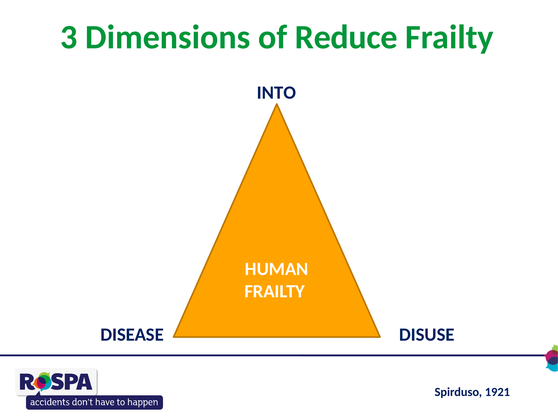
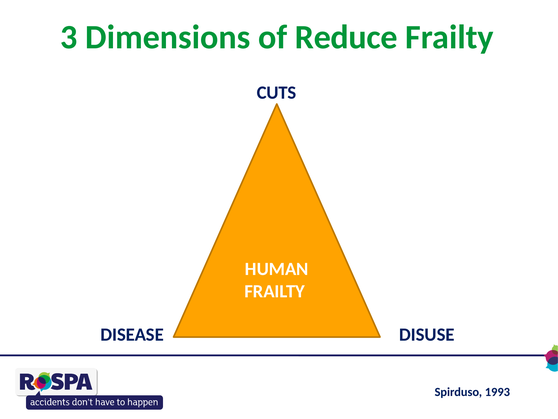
INTO: INTO -> CUTS
1921: 1921 -> 1993
